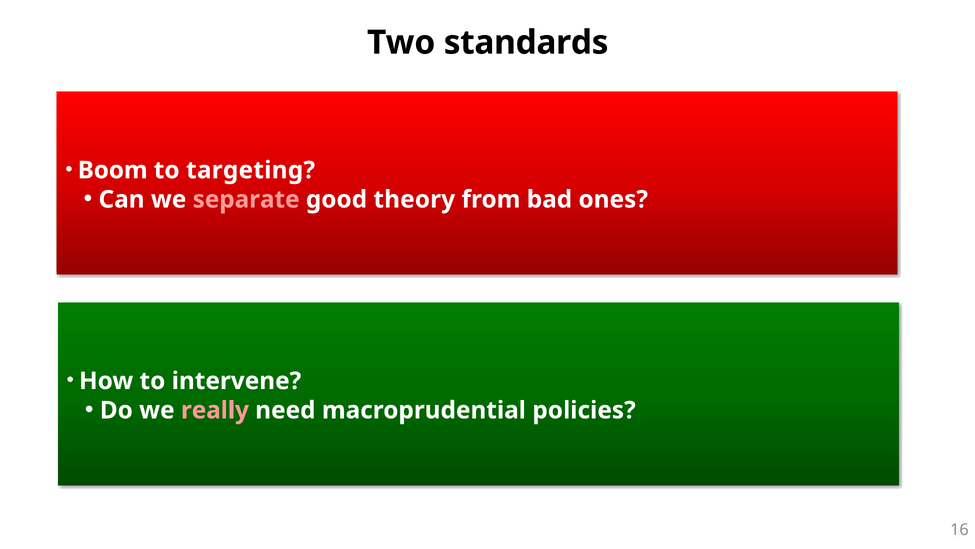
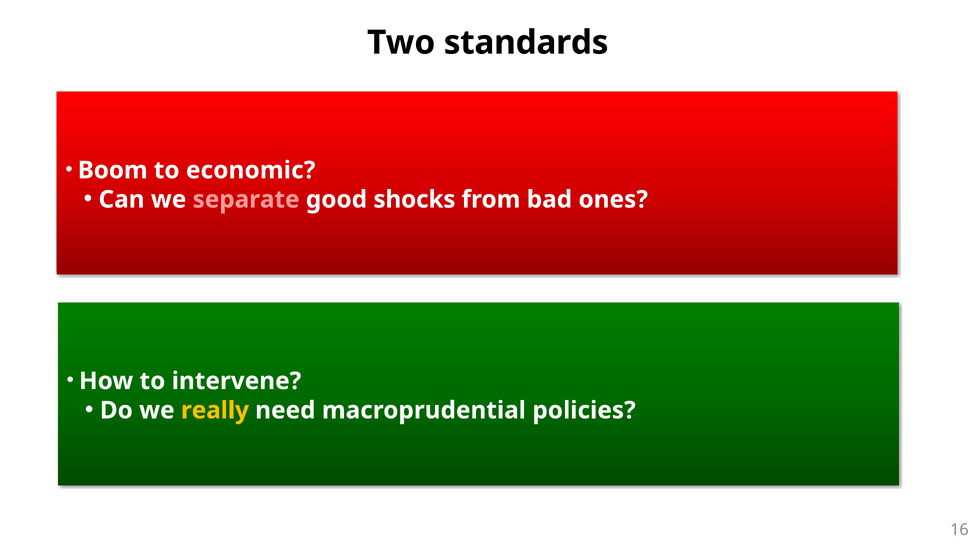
targeting: targeting -> economic
theory: theory -> shocks
really colour: pink -> yellow
